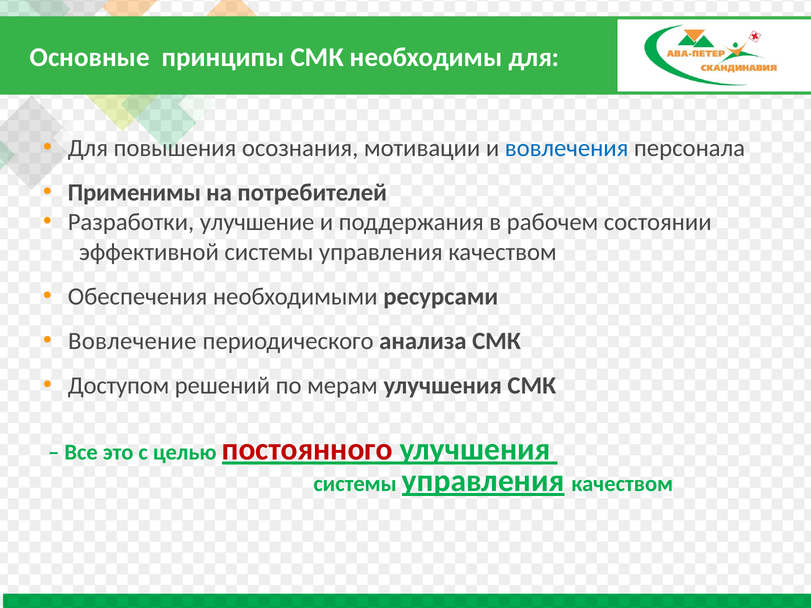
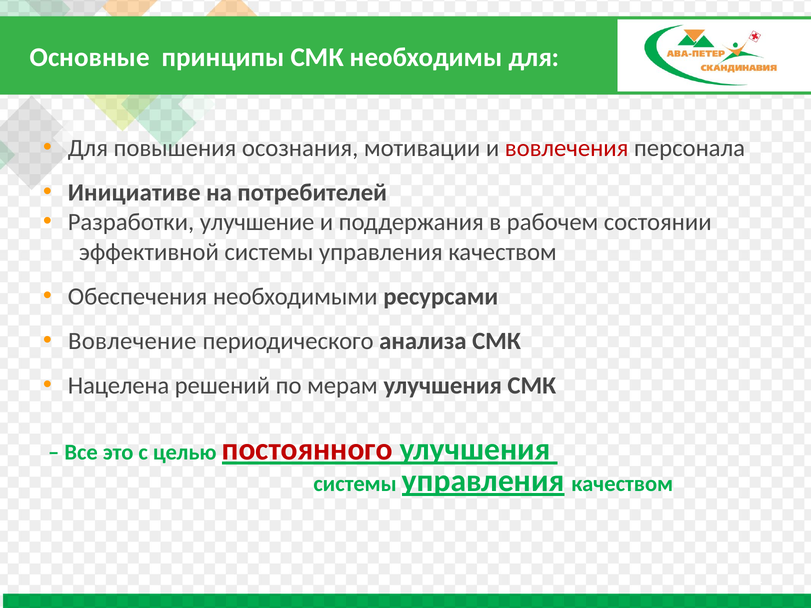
вовлечения colour: blue -> red
Применимы: Применимы -> Инициативе
Доступом: Доступом -> Нацелена
